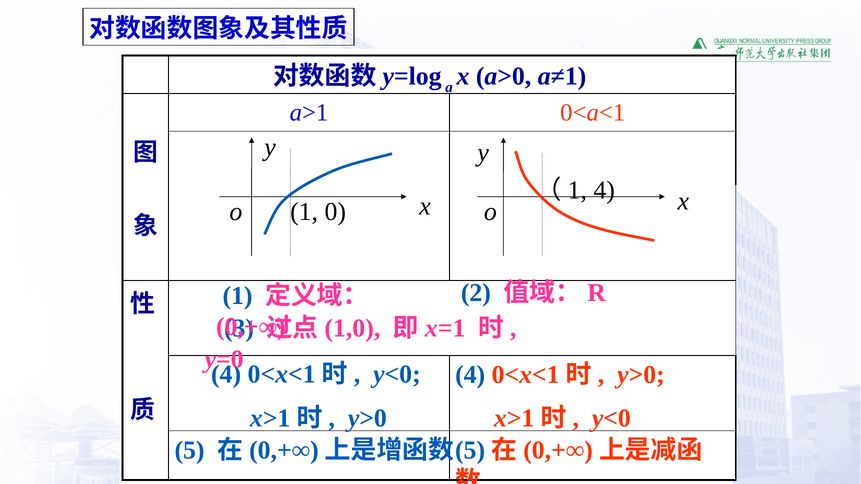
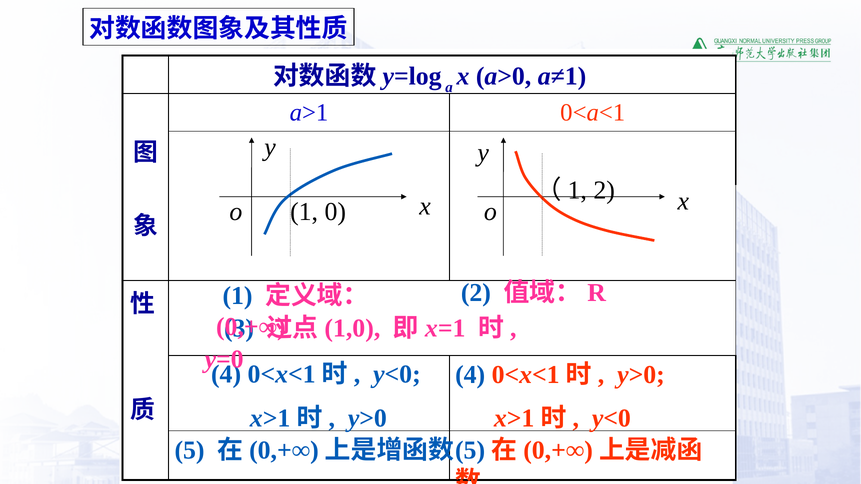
1 4: 4 -> 2
